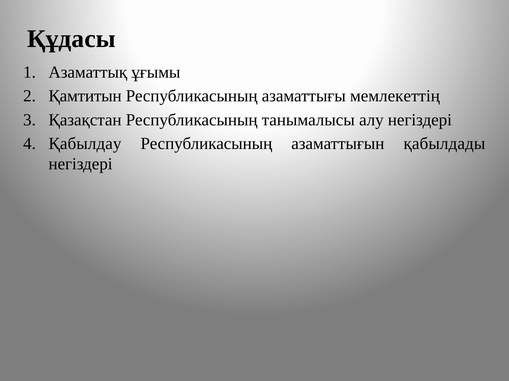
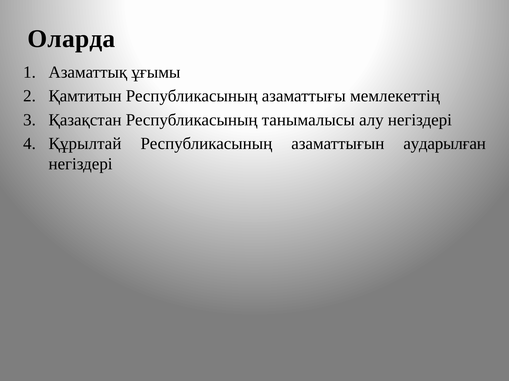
Құдасы: Құдасы -> Оларда
Қабылдау: Қабылдау -> Құрылтай
қабылдады: қабылдады -> аударылған
